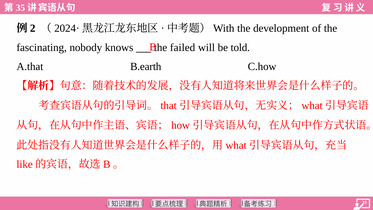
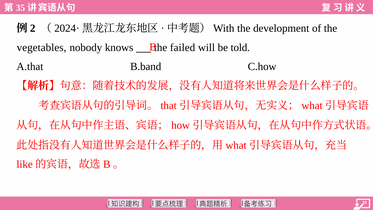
fascinating: fascinating -> vegetables
B.earth: B.earth -> B.band
